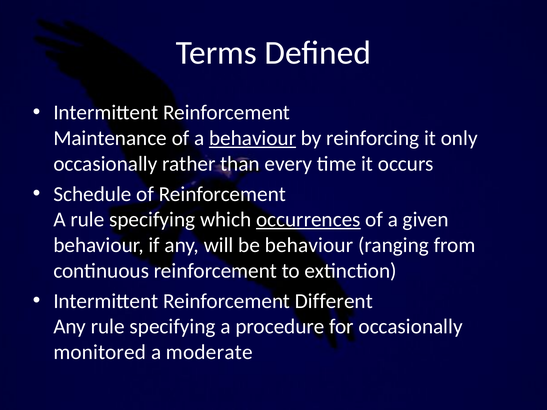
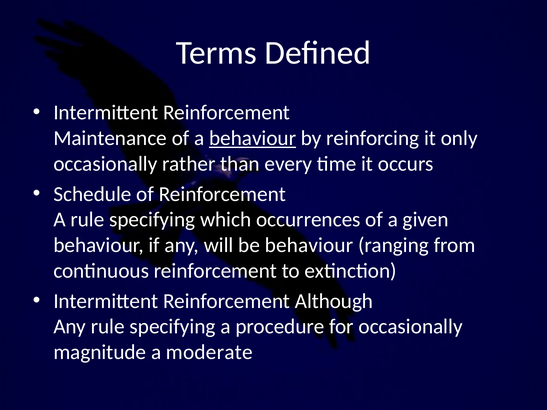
occurrences underline: present -> none
Different: Different -> Although
monitored: monitored -> magnitude
